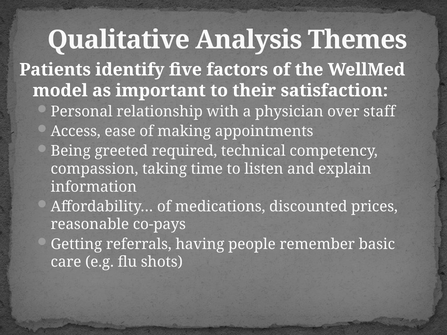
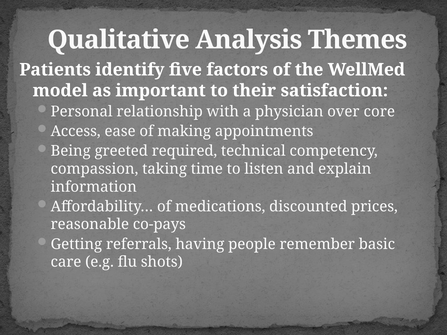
staff: staff -> core
